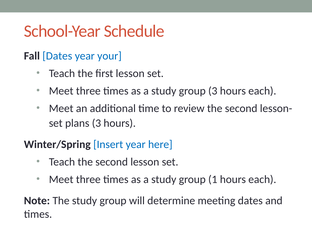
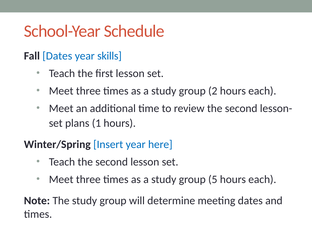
your: your -> skills
group 3: 3 -> 2
plans 3: 3 -> 1
1: 1 -> 5
